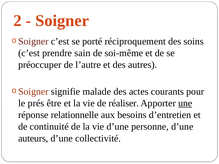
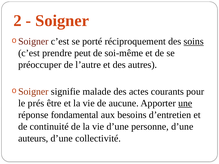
soins underline: none -> present
sain: sain -> peut
réaliser: réaliser -> aucune
relationnelle: relationnelle -> fondamental
